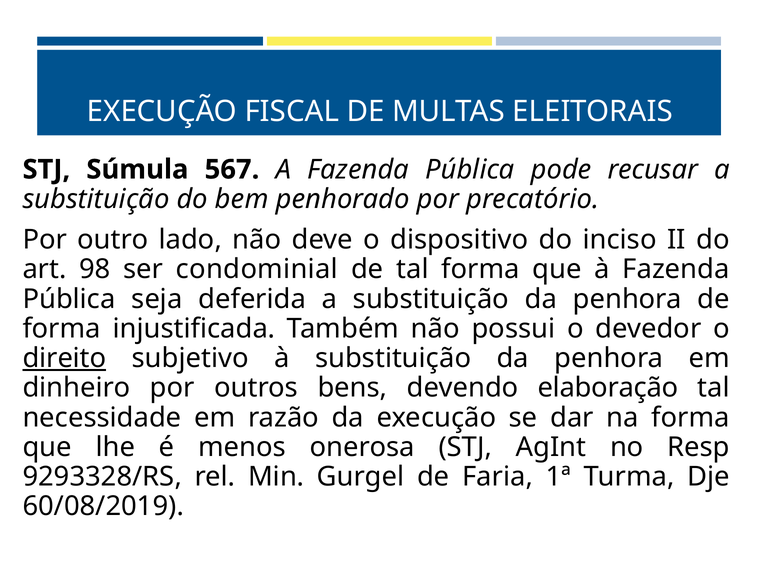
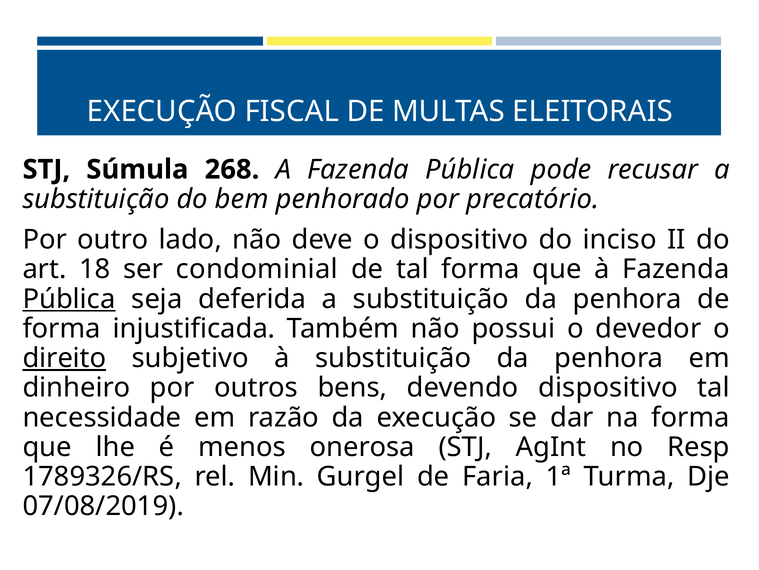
567: 567 -> 268
98: 98 -> 18
Pública at (69, 299) underline: none -> present
devendo elaboração: elaboração -> dispositivo
9293328/RS: 9293328/RS -> 1789326/RS
60/08/2019: 60/08/2019 -> 07/08/2019
